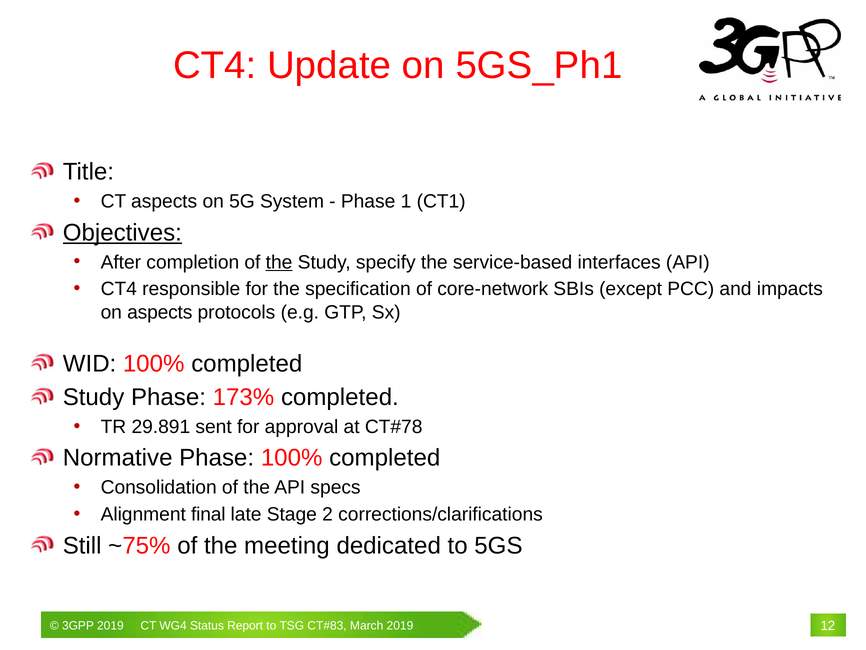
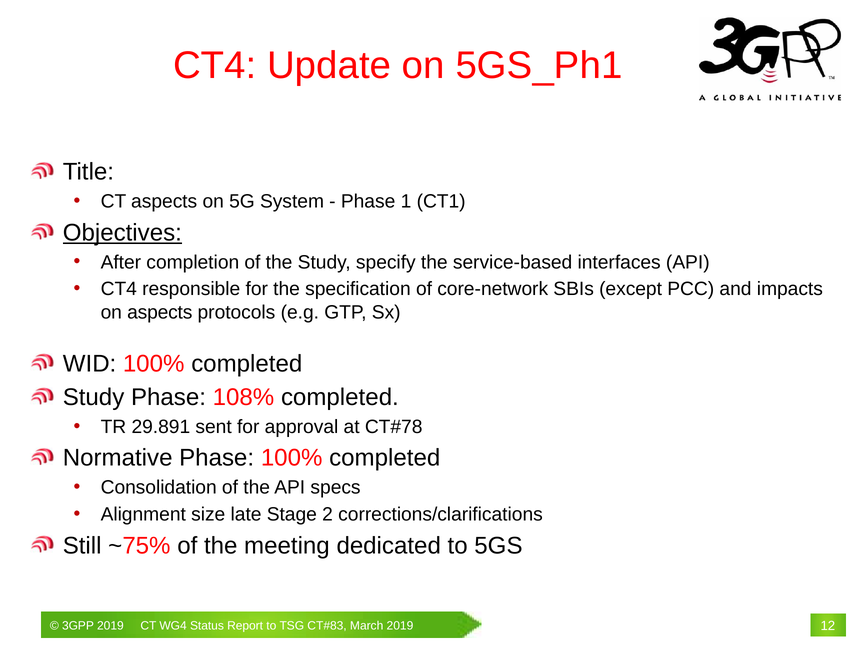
the at (279, 262) underline: present -> none
173%: 173% -> 108%
final: final -> size
